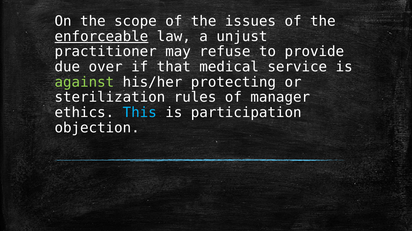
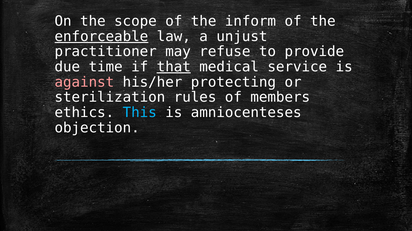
issues: issues -> inform
over: over -> time
that underline: none -> present
against colour: light green -> pink
manager: manager -> members
participation: participation -> amniocenteses
